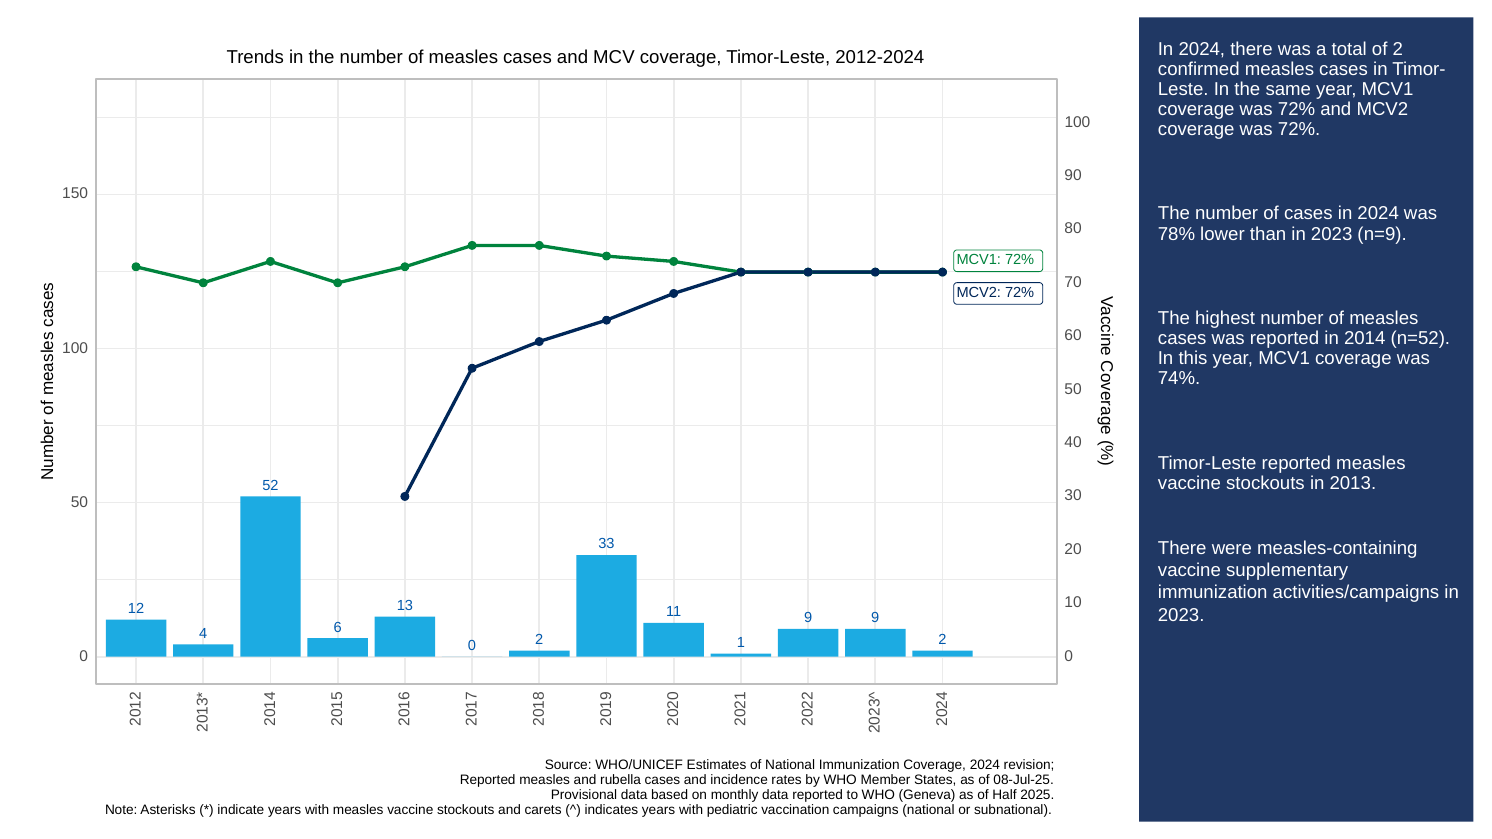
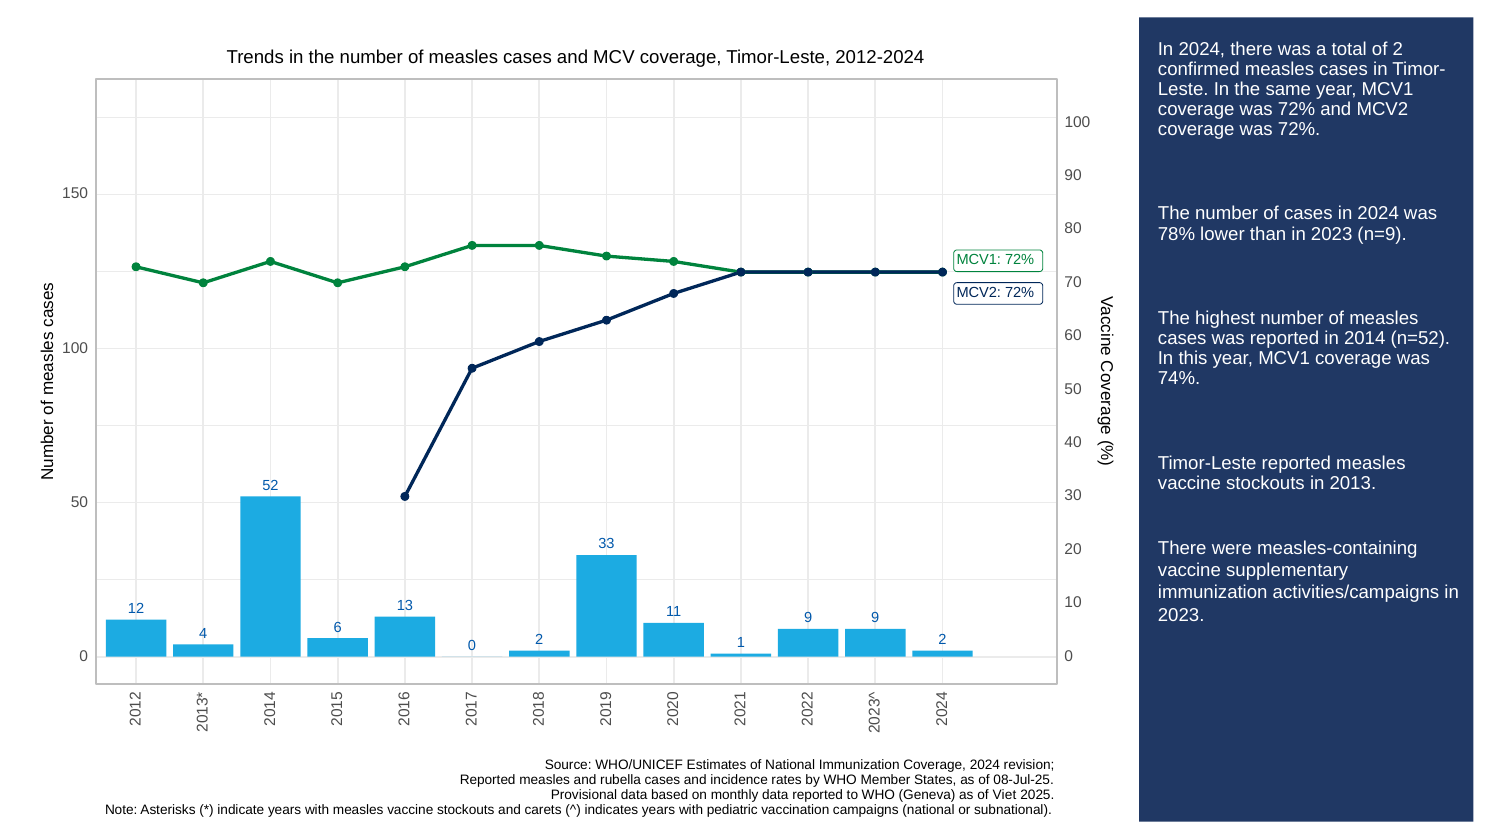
Half: Half -> Viet
